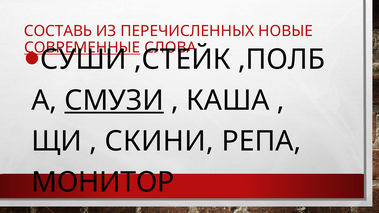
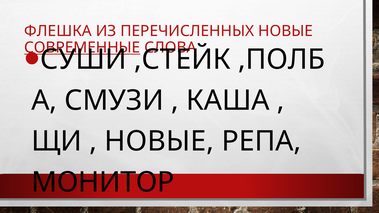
СОСТАВЬ: СОСТАВЬ -> ФЛЕШКА
СМУЗИ underline: present -> none
СКИНИ at (159, 141): СКИНИ -> НОВЫЕ
